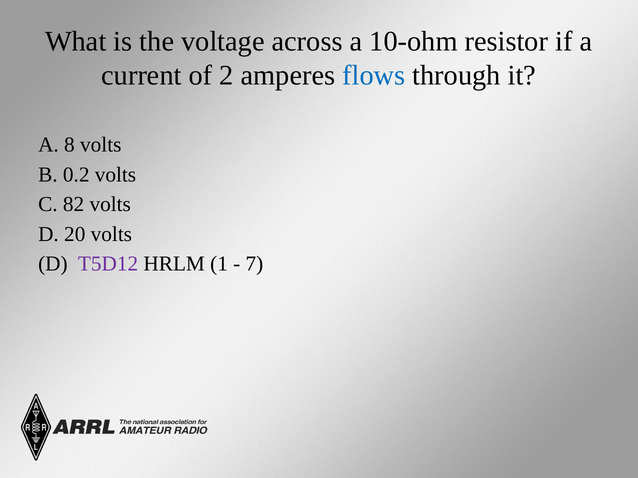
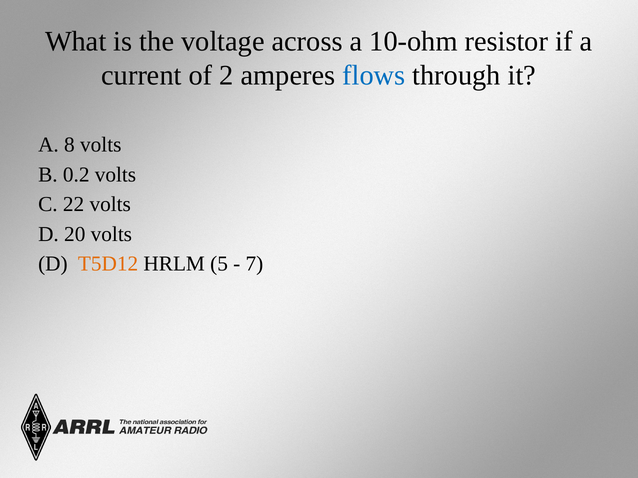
82: 82 -> 22
T5D12 colour: purple -> orange
1: 1 -> 5
